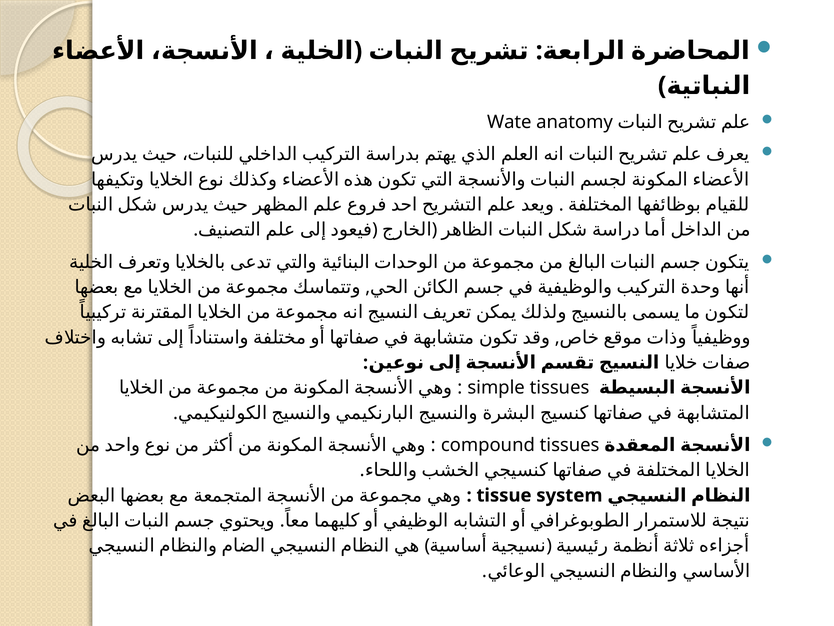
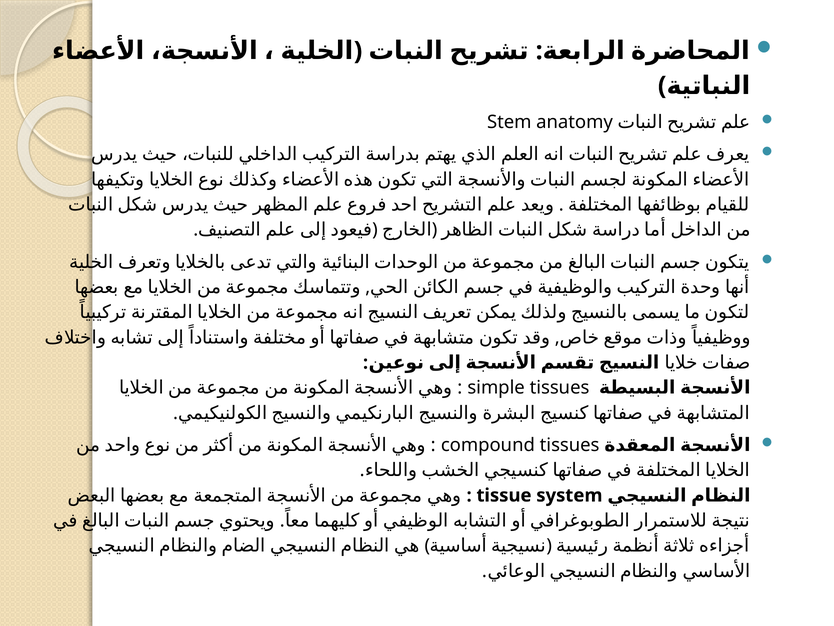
Wate: Wate -> Stem
